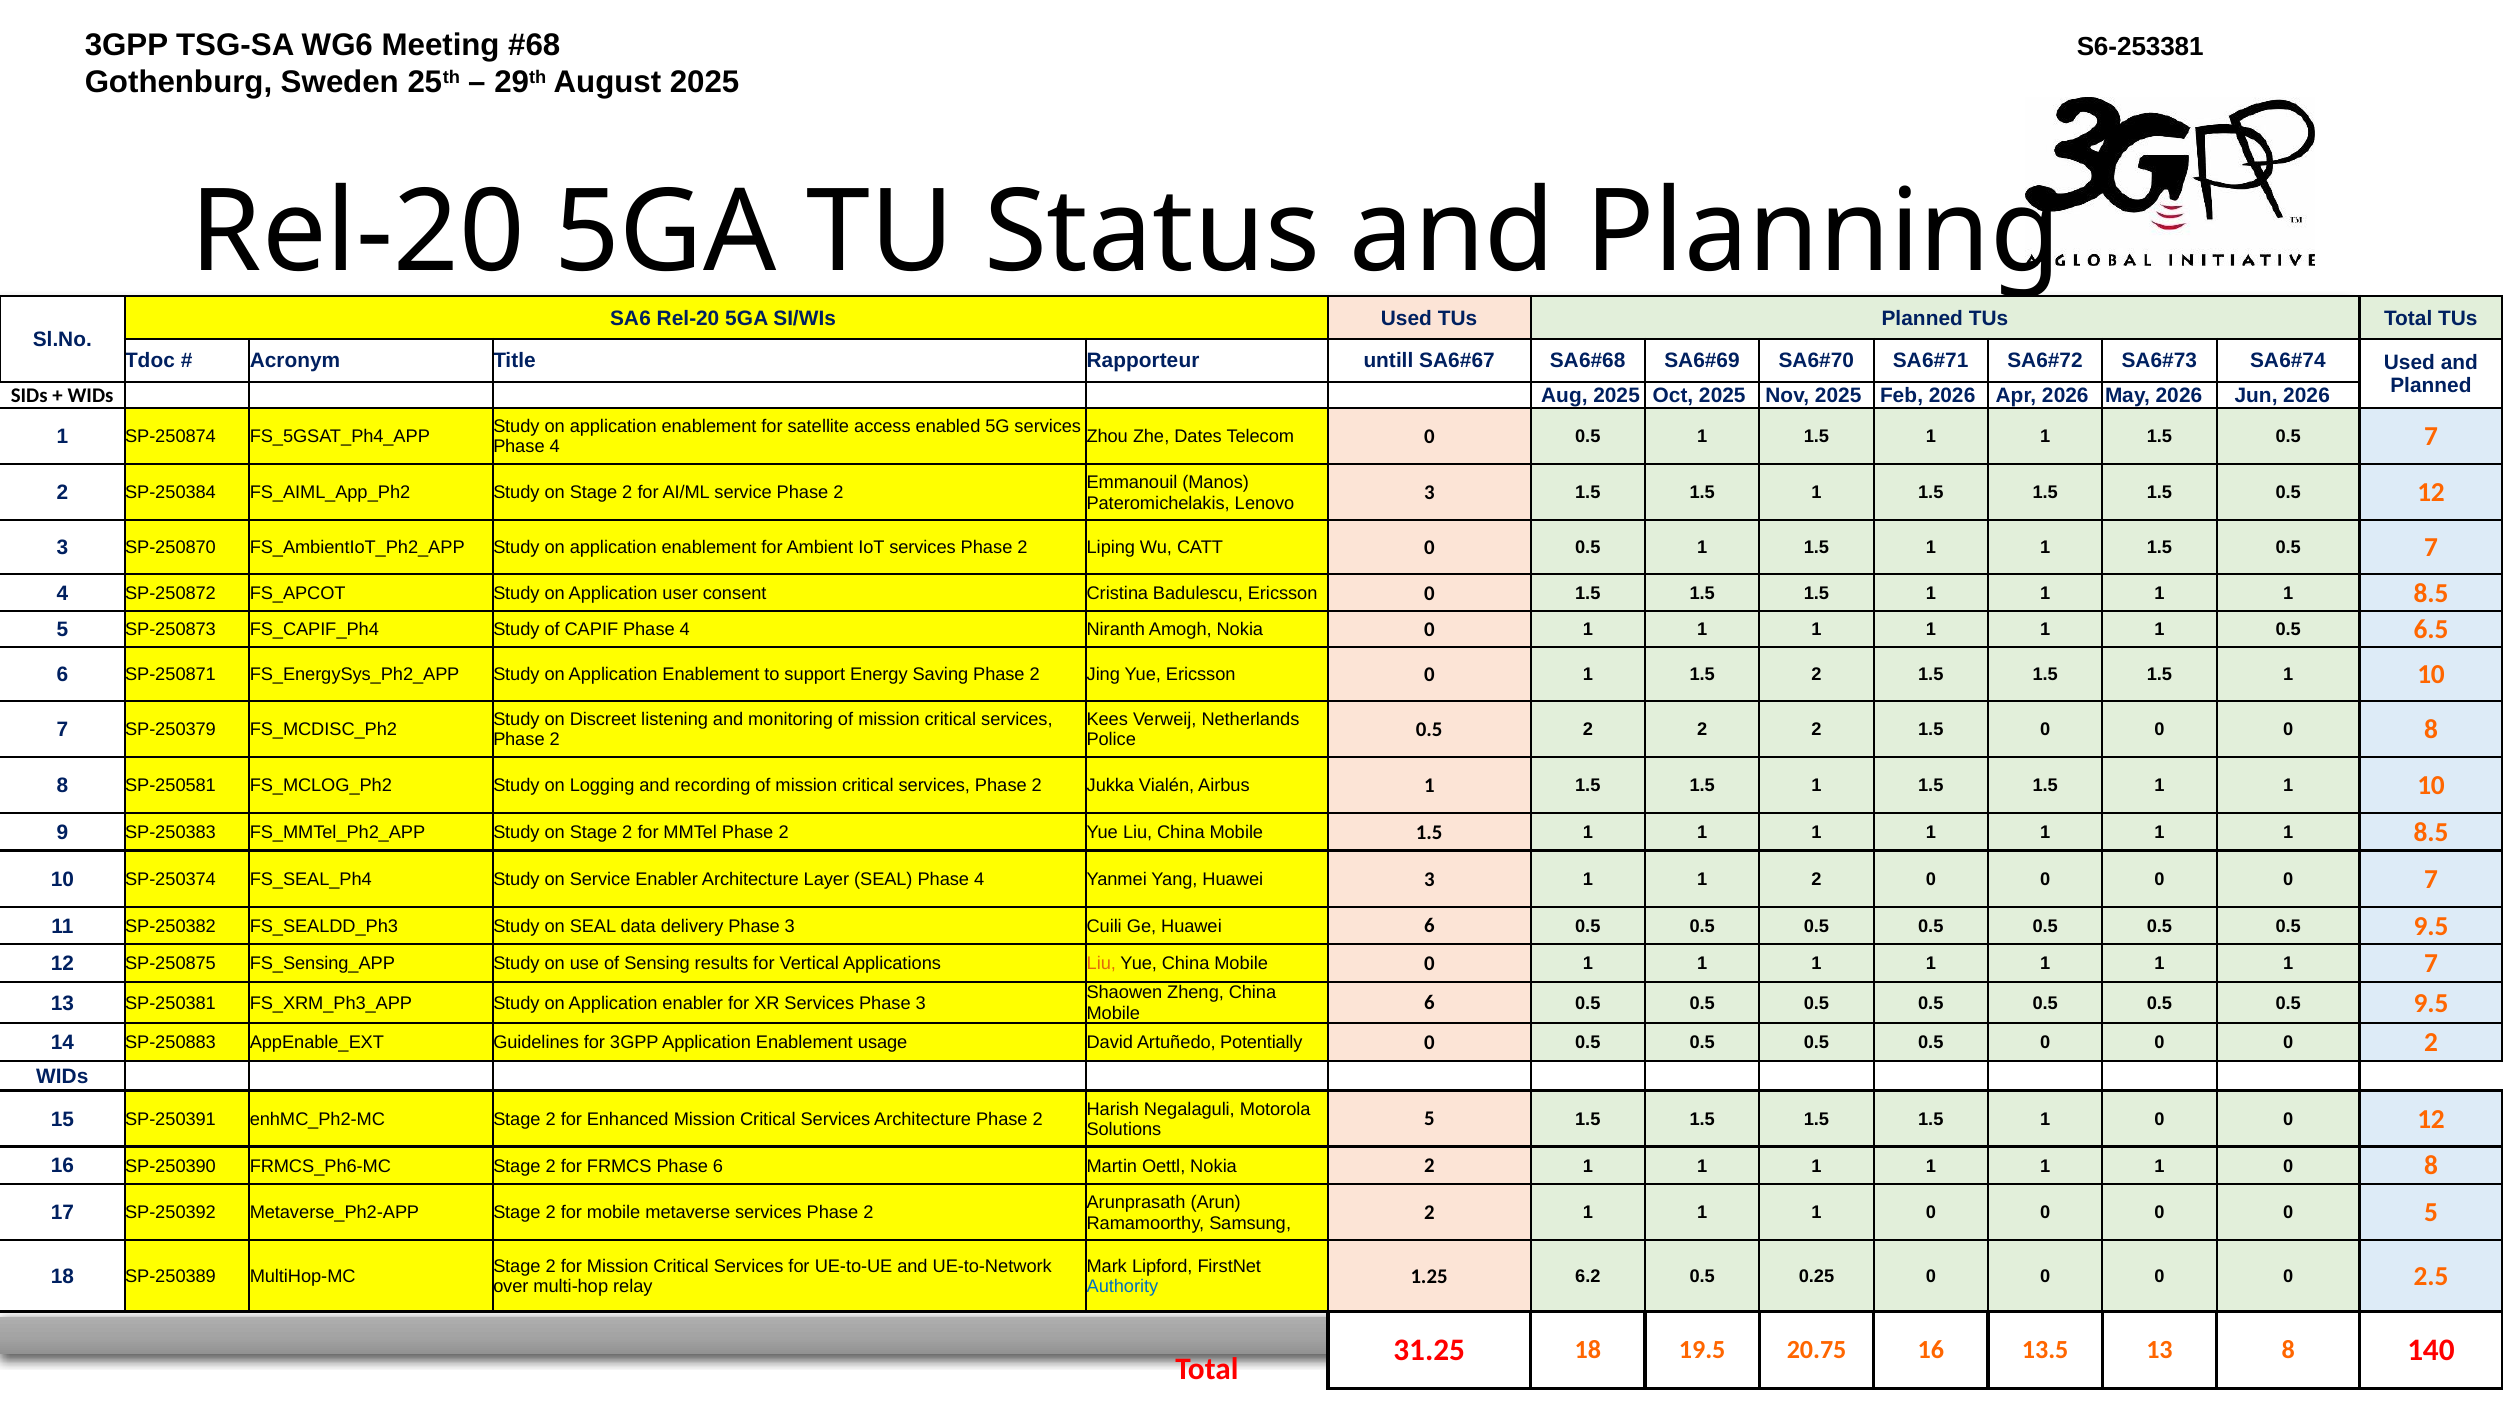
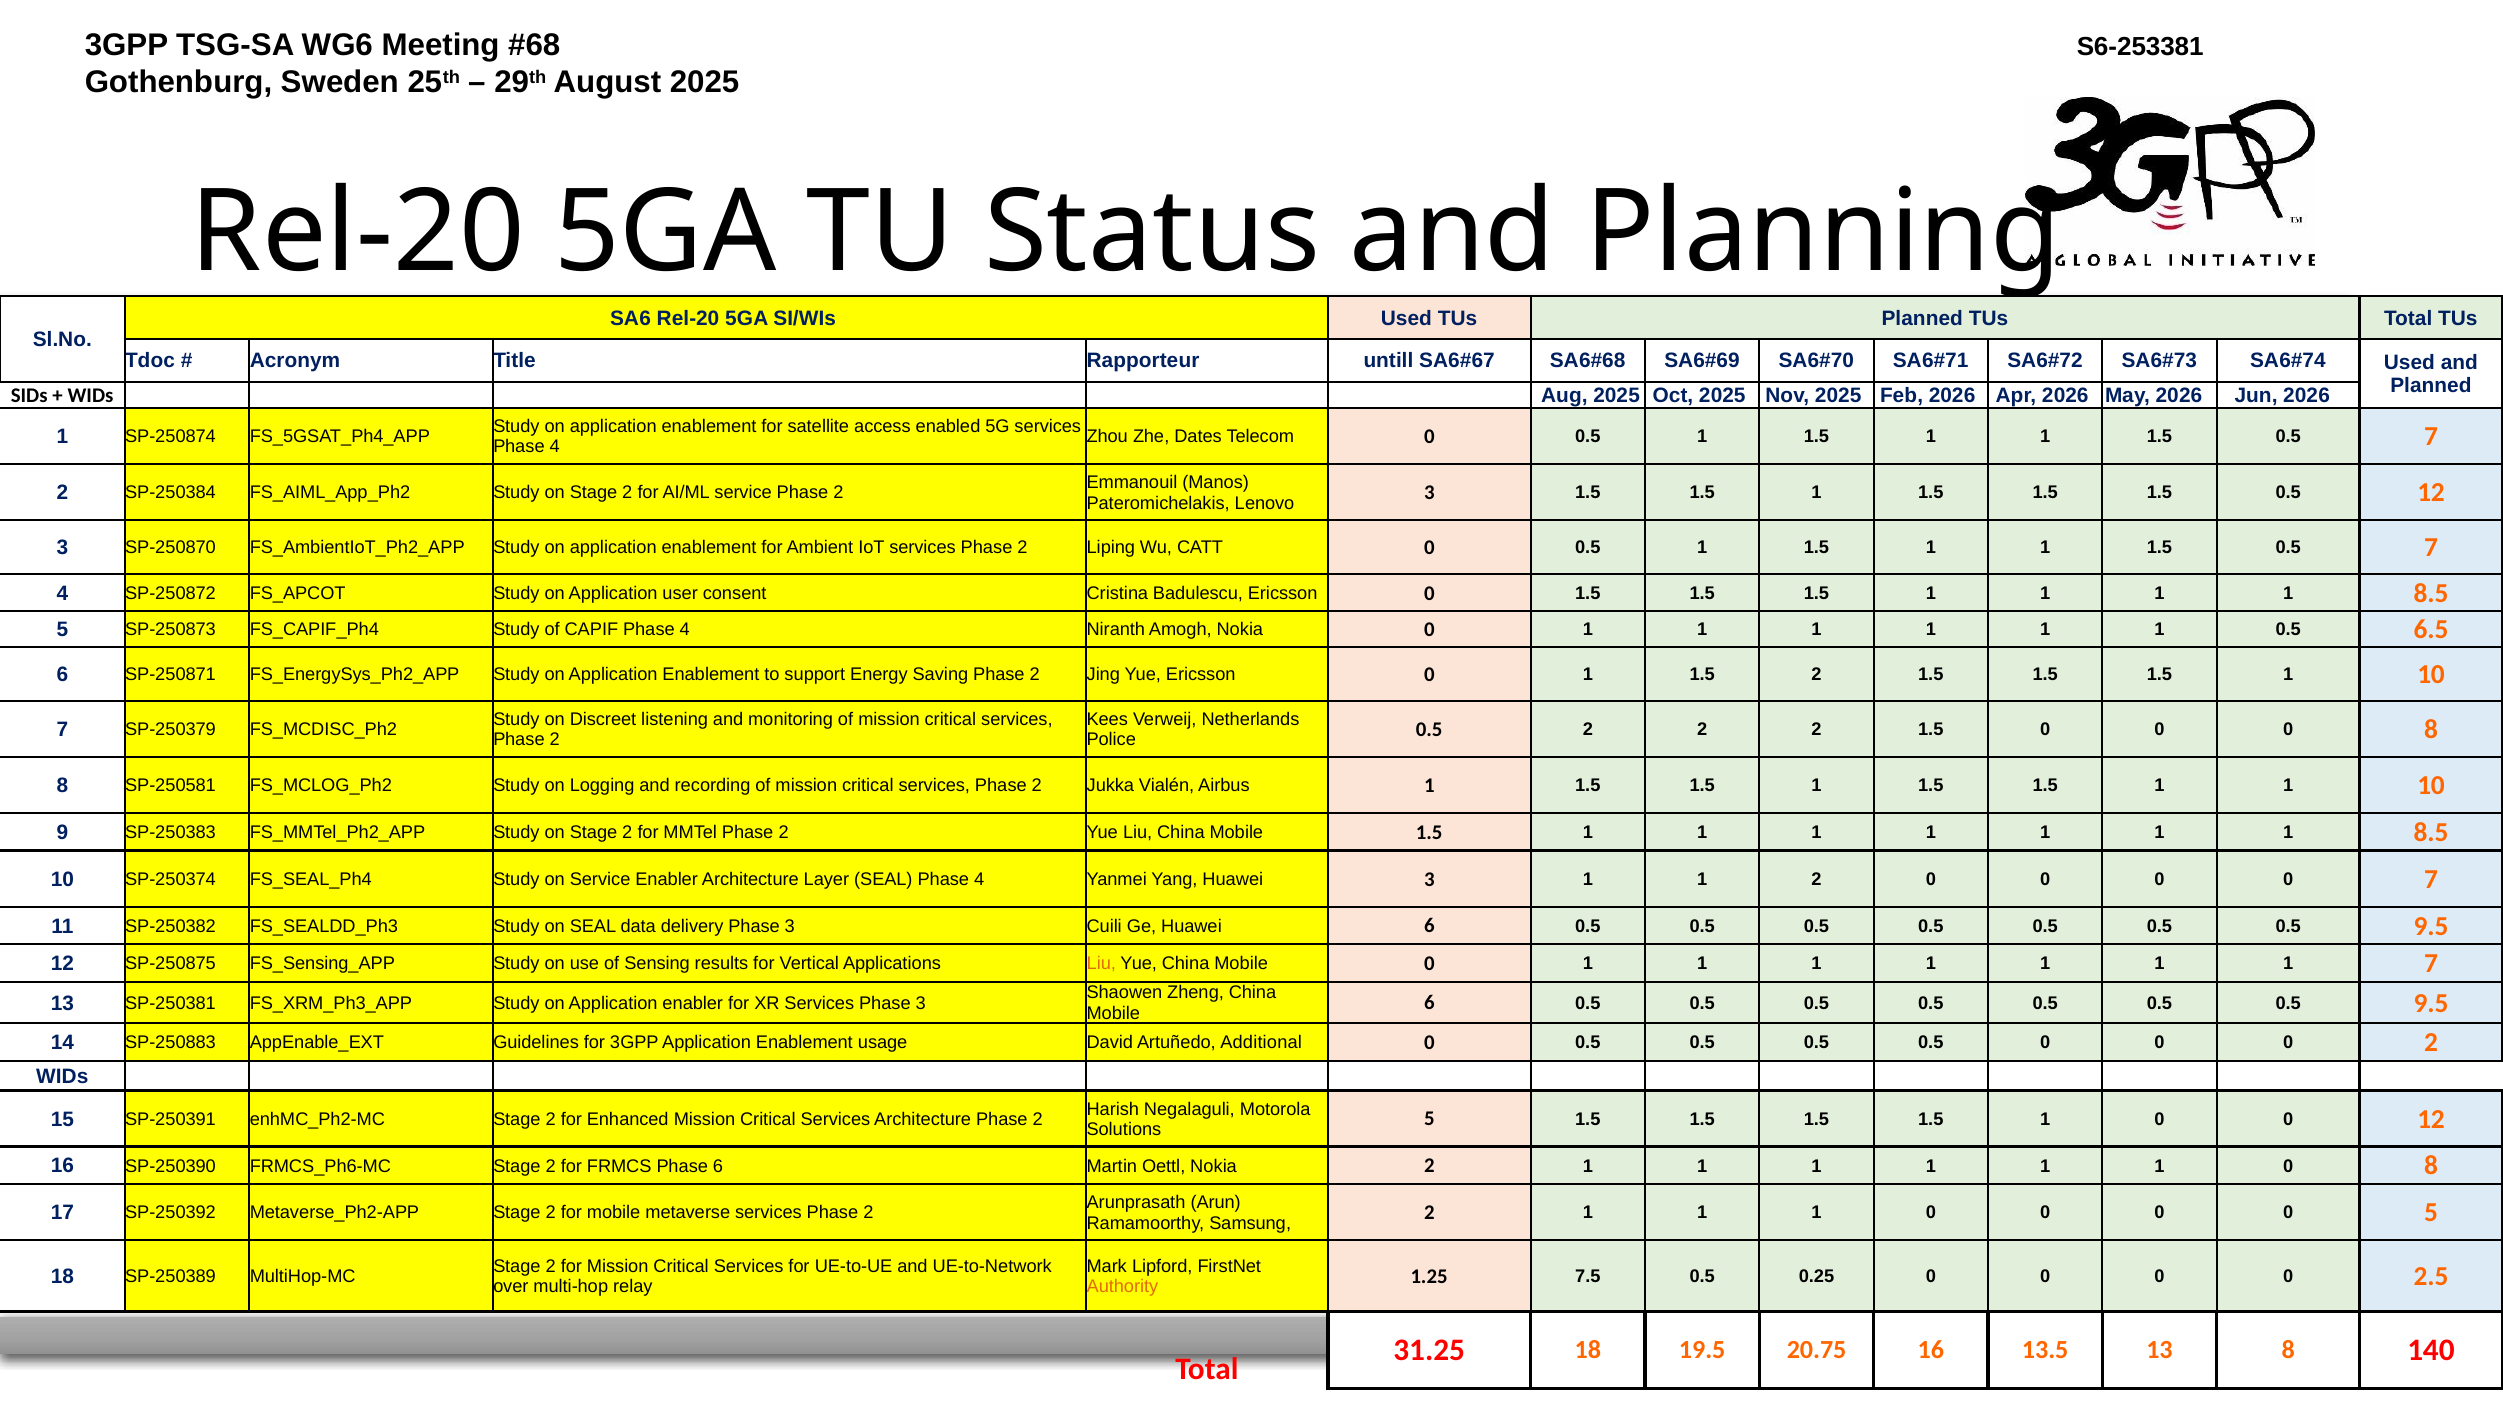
Potentially: Potentially -> Additional
Authority colour: blue -> orange
6.2: 6.2 -> 7.5
